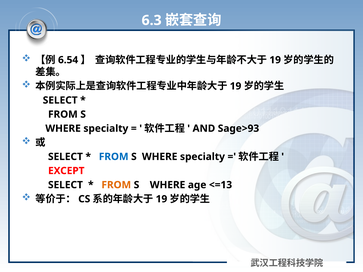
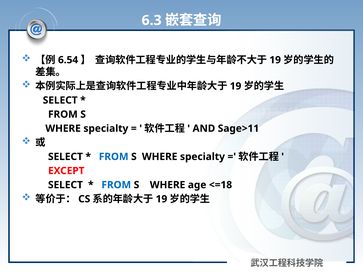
Sage>93: Sage>93 -> Sage>11
FROM at (116, 185) colour: orange -> blue
<=13: <=13 -> <=18
